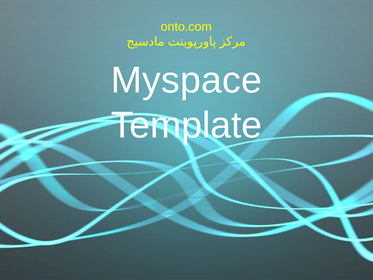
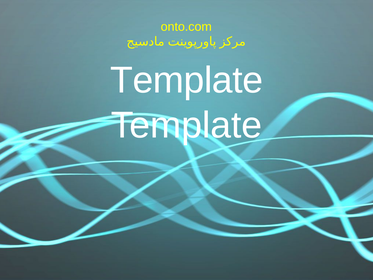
Myspace at (186, 80): Myspace -> Template
